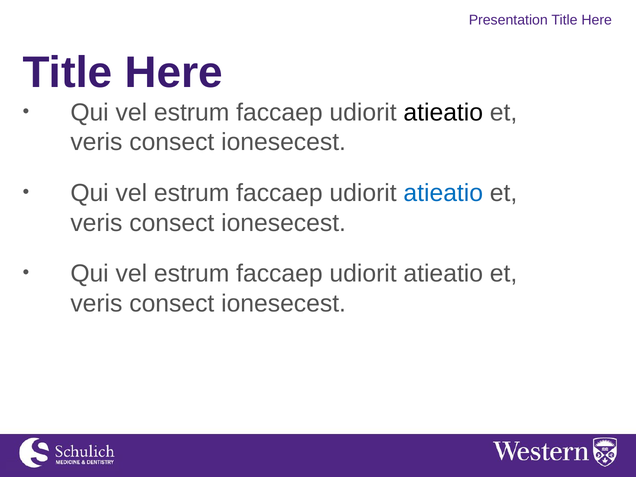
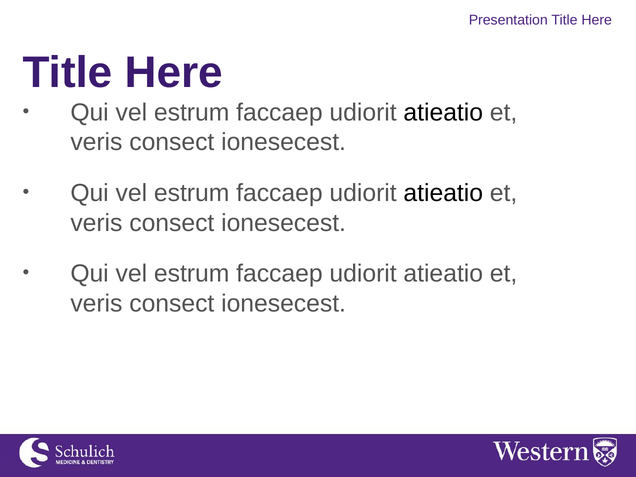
atieatio at (443, 193) colour: blue -> black
